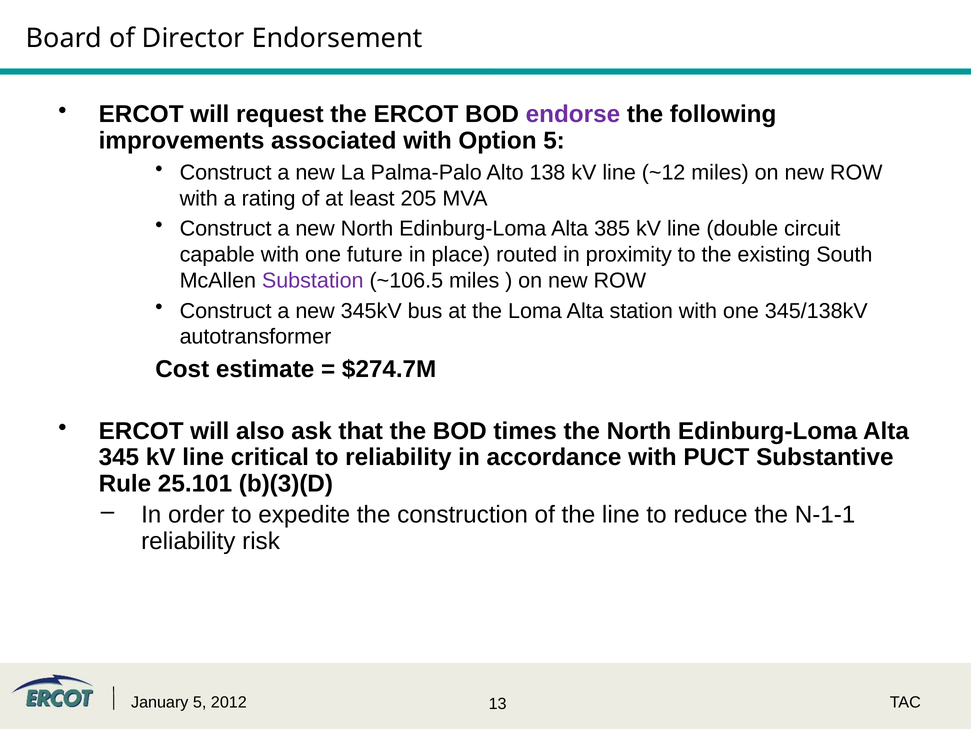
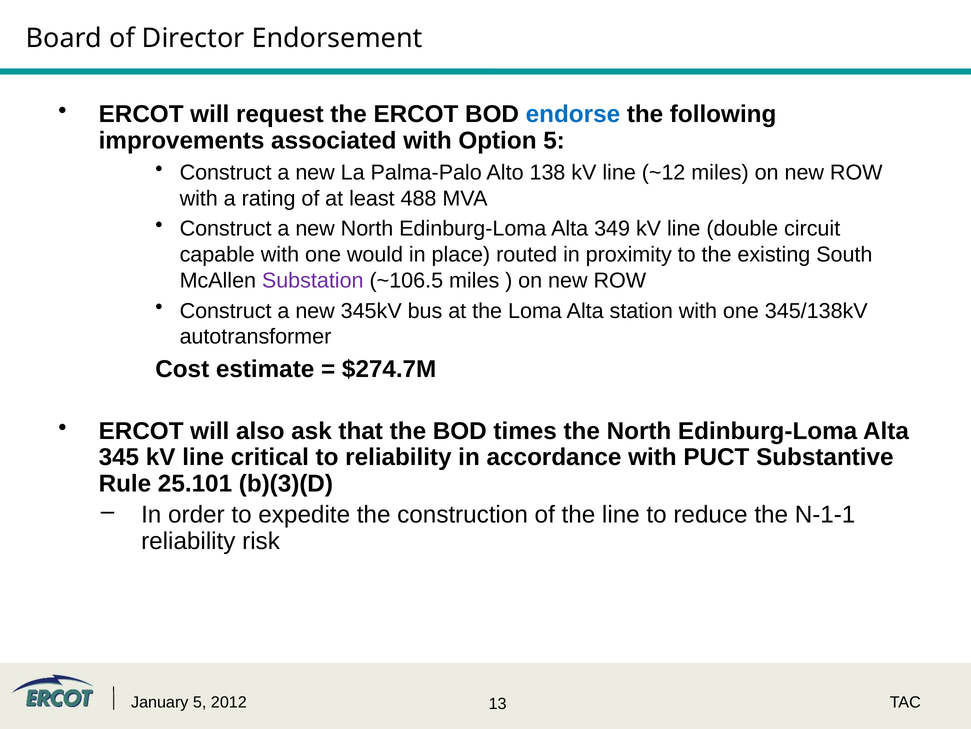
endorse colour: purple -> blue
205: 205 -> 488
385: 385 -> 349
future: future -> would
